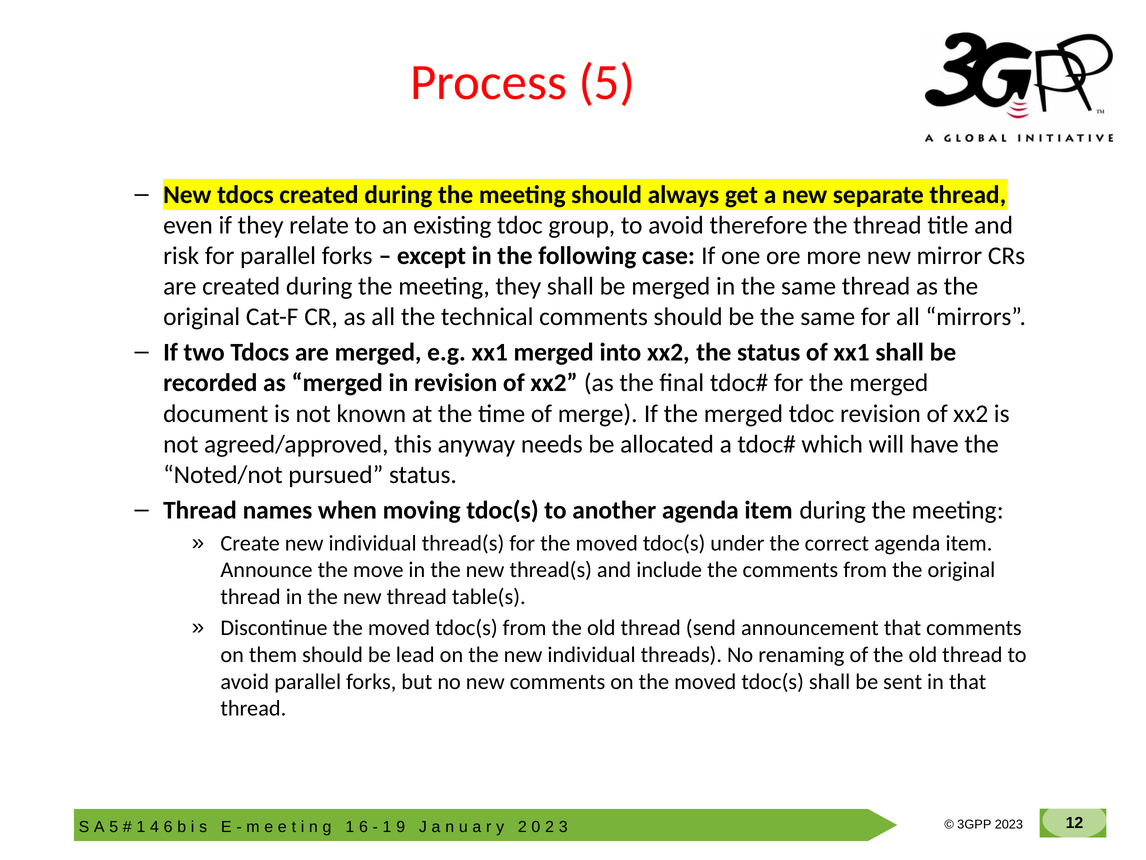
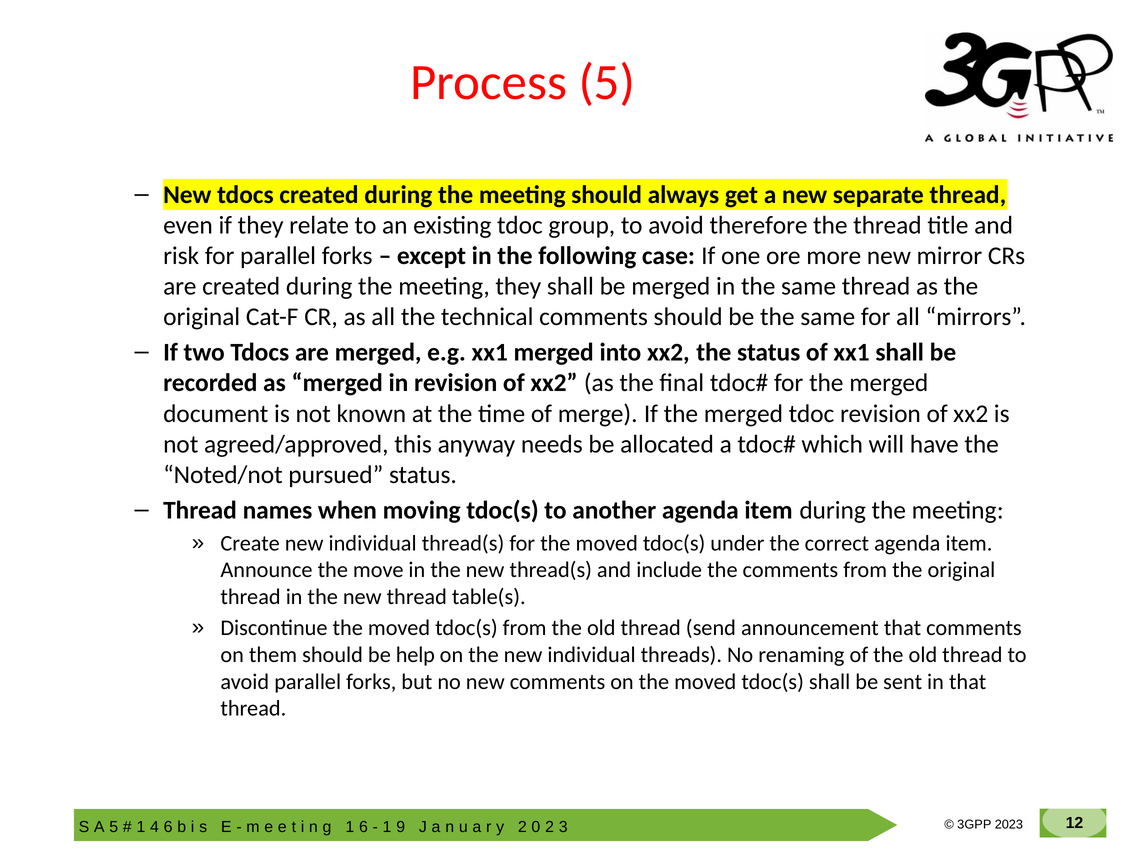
lead: lead -> help
